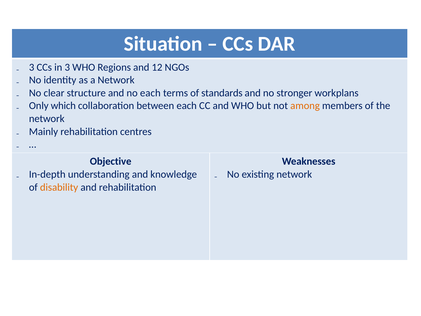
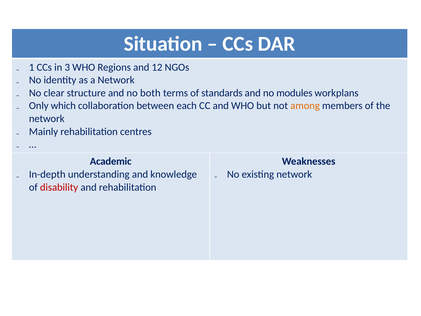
3 at (32, 67): 3 -> 1
no each: each -> both
stronger: stronger -> modules
Objective: Objective -> Academic
disability colour: orange -> red
